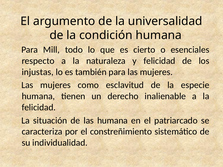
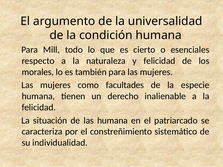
injustas: injustas -> morales
esclavitud: esclavitud -> facultades
